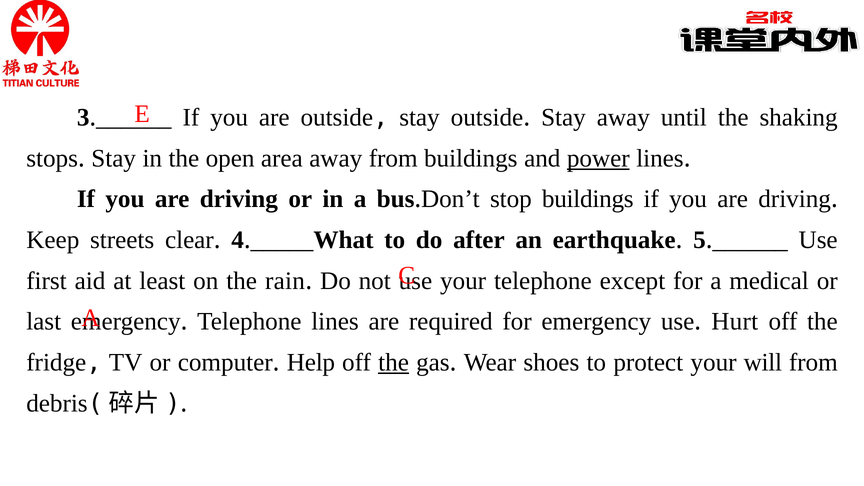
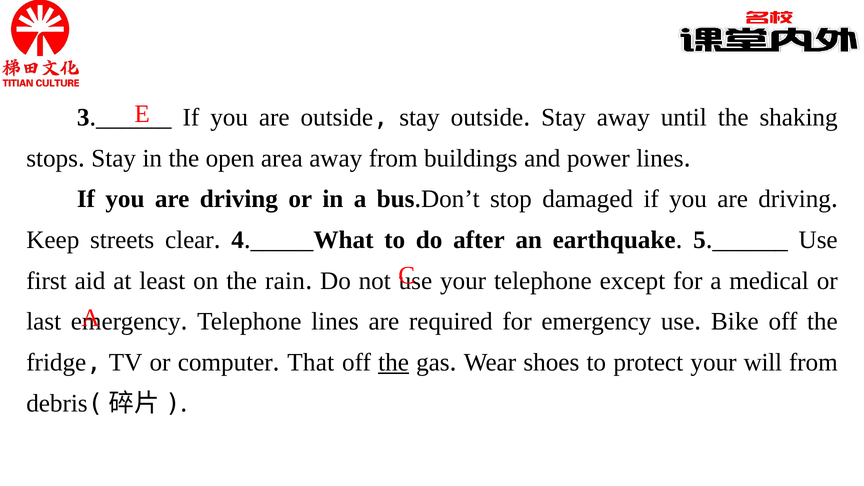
power underline: present -> none
stop buildings: buildings -> damaged
Hurt: Hurt -> Bike
Help: Help -> That
